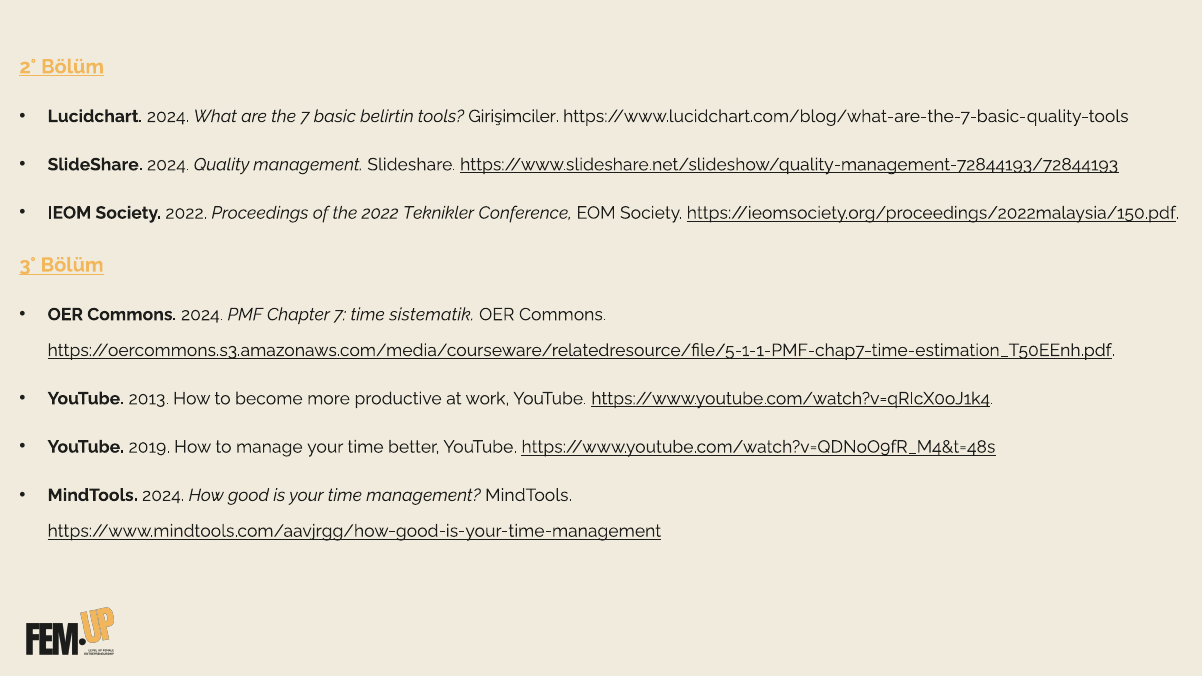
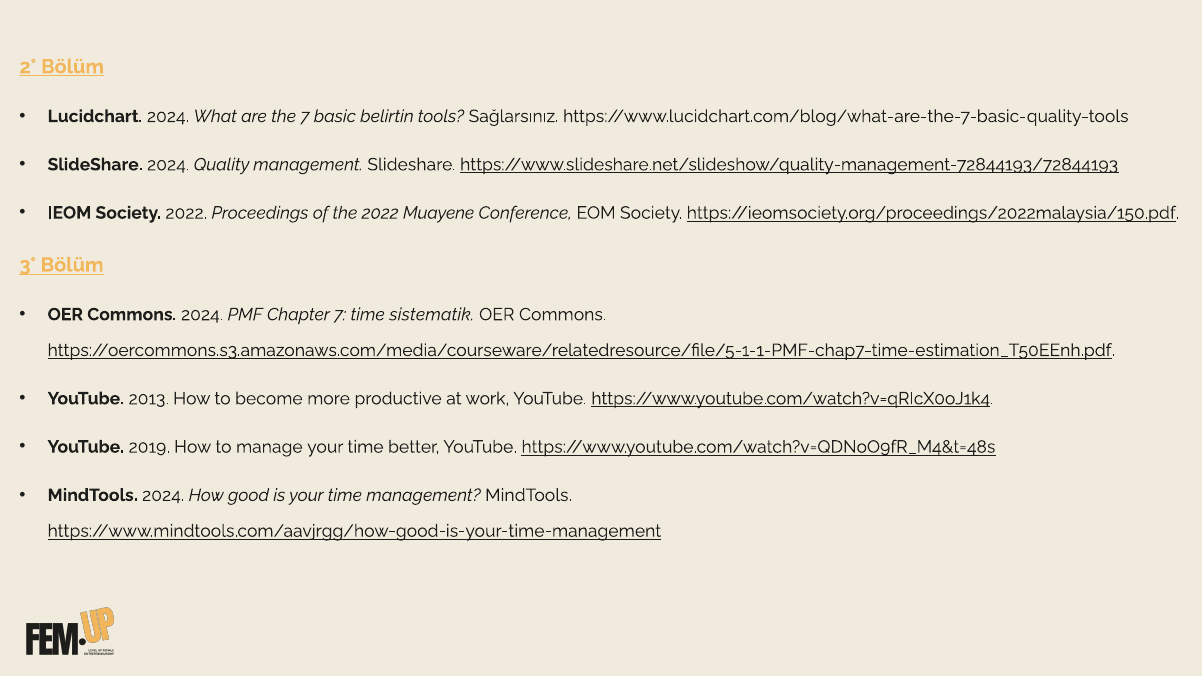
Girişimciler: Girişimciler -> Sağlarsınız
Teknikler: Teknikler -> Muayene
